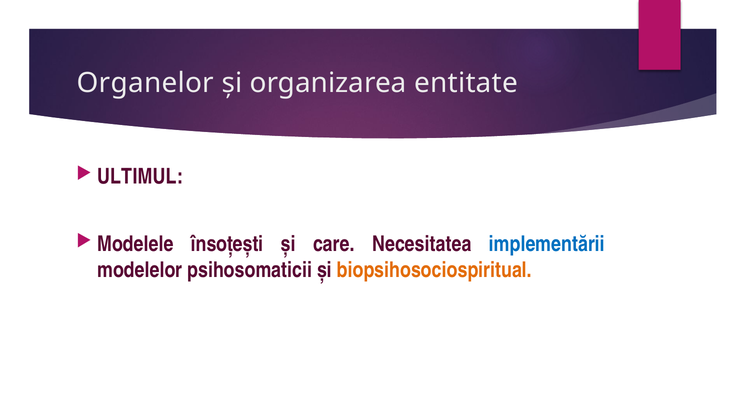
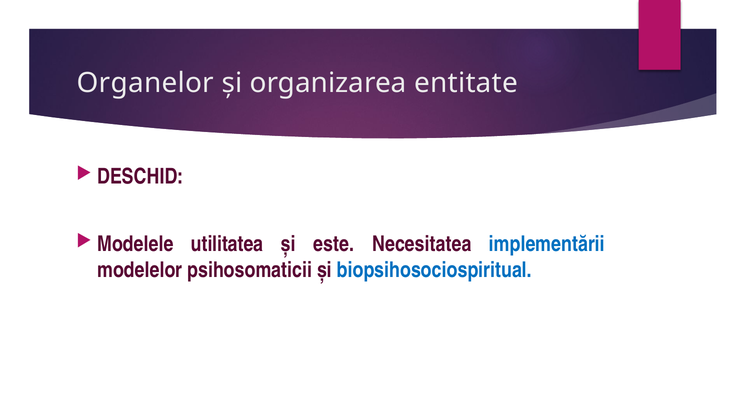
ULTIMUL: ULTIMUL -> DESCHID
însoțești: însoțești -> utilitatea
care: care -> este
biopsihosociospiritual colour: orange -> blue
